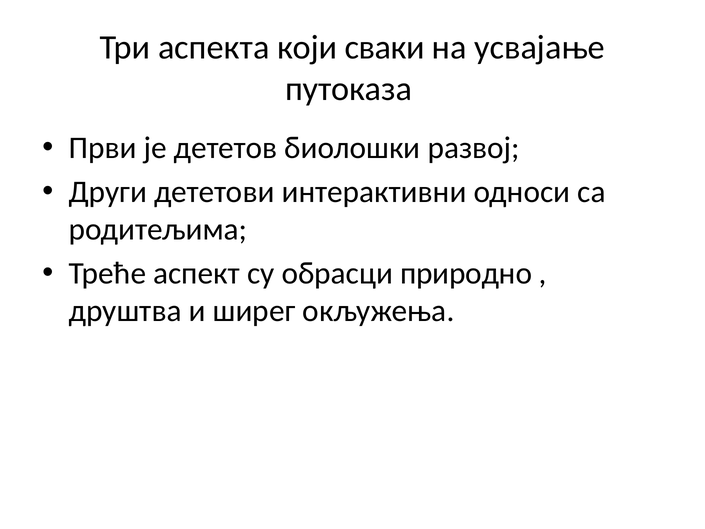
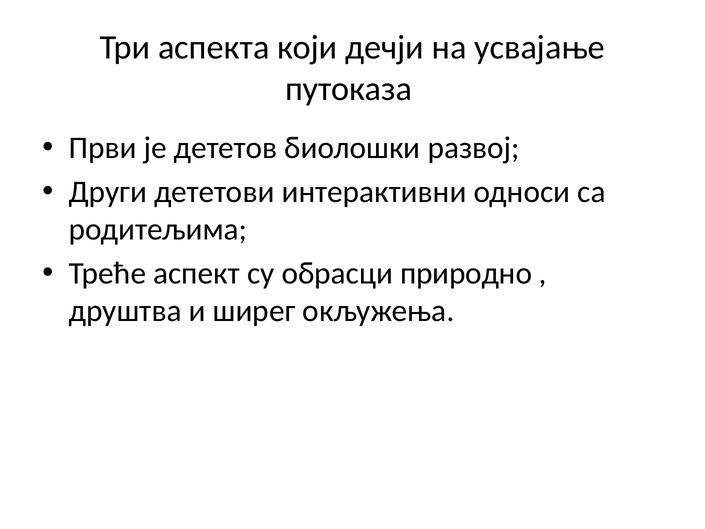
сваки: сваки -> дечји
